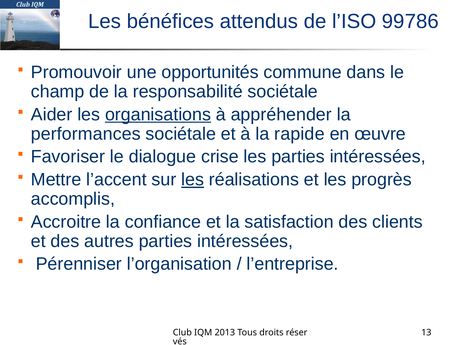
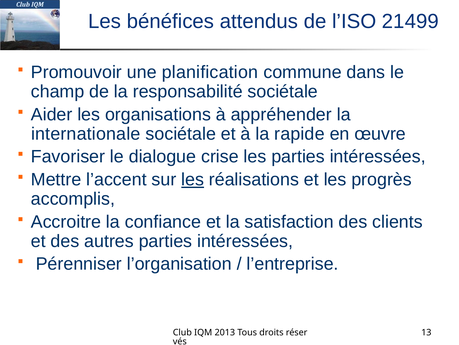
99786: 99786 -> 21499
opportunités: opportunités -> planification
organisations underline: present -> none
performances: performances -> internationale
